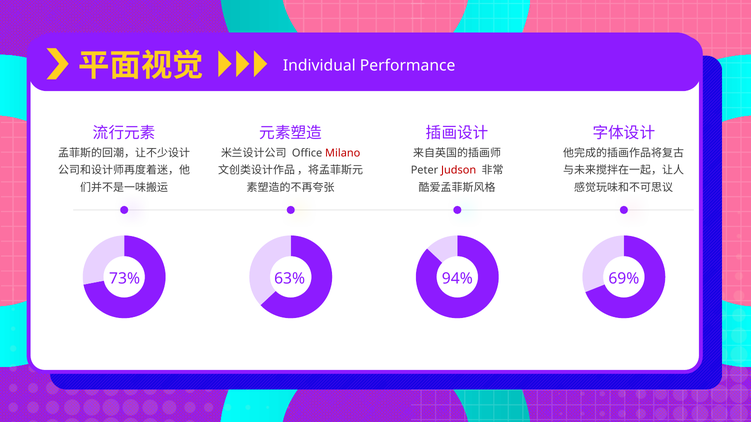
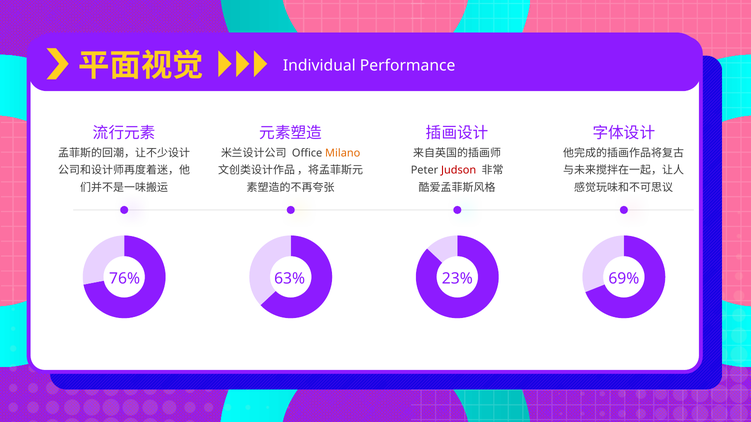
Milano colour: red -> orange
73%: 73% -> 76%
94%: 94% -> 23%
